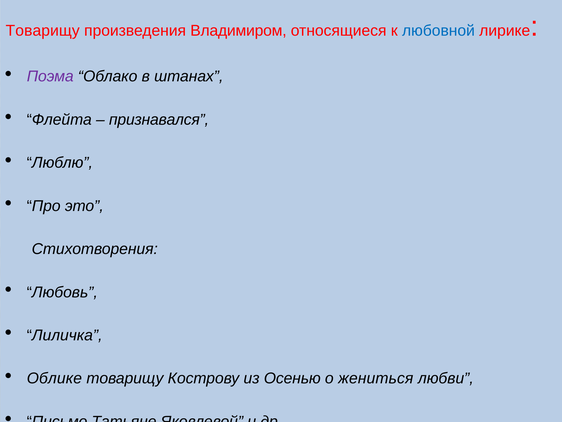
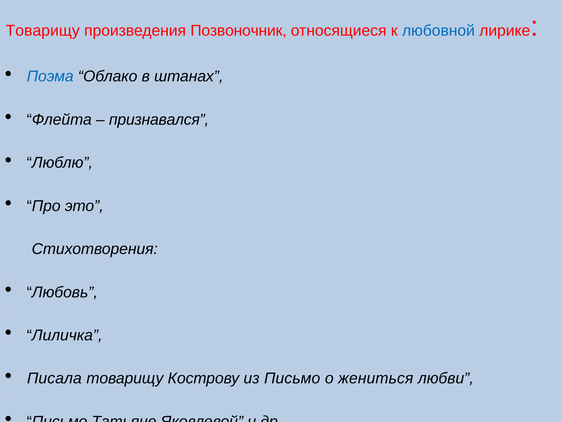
Владимиром: Владимиром -> Позвоночник
Поэма colour: purple -> blue
Облике: Облике -> Писала
из Осенью: Осенью -> Письмо
